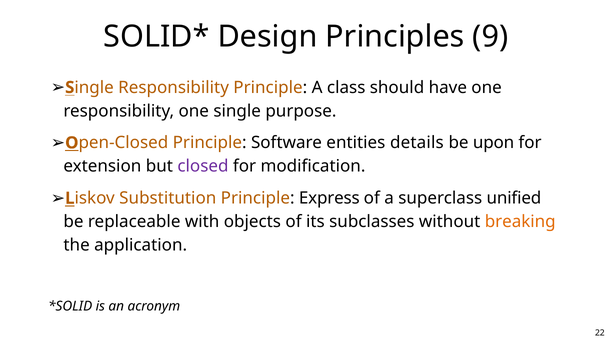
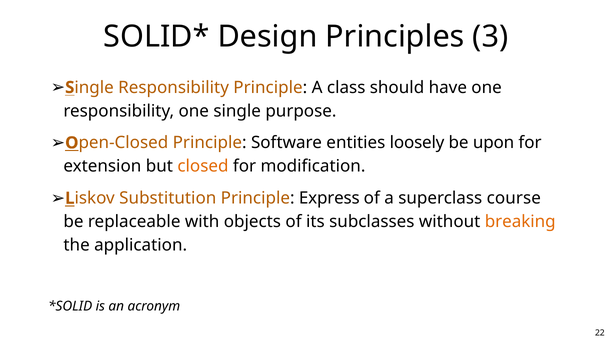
9: 9 -> 3
details: details -> loosely
closed colour: purple -> orange
unified: unified -> course
